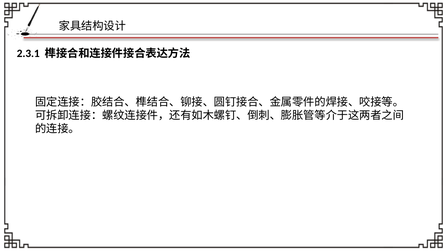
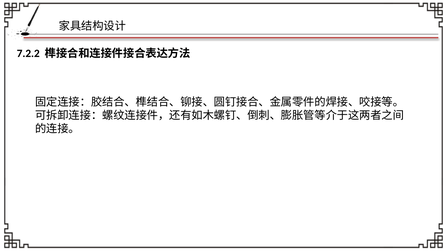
2.3.1: 2.3.1 -> 7.2.2
